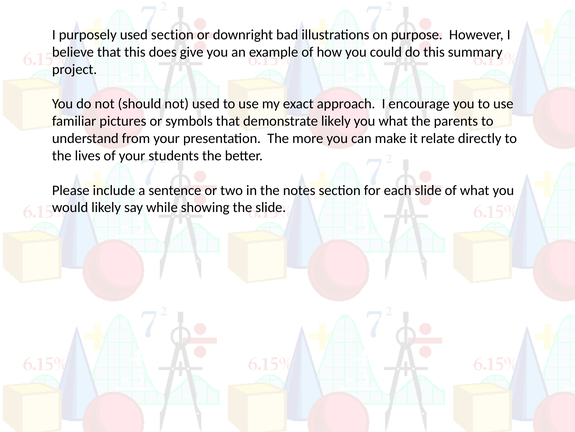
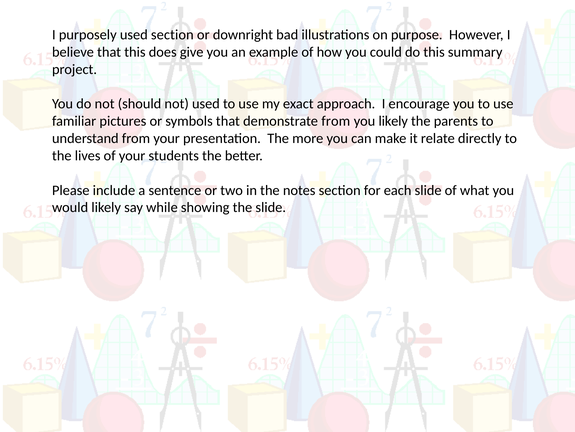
demonstrate likely: likely -> from
you what: what -> likely
